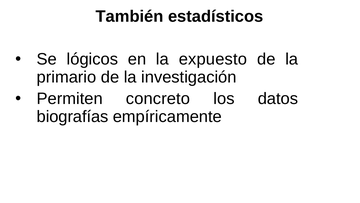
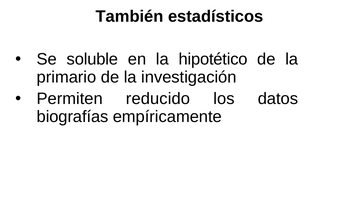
lógicos: lógicos -> soluble
expuesto: expuesto -> hipotético
concreto: concreto -> reducido
